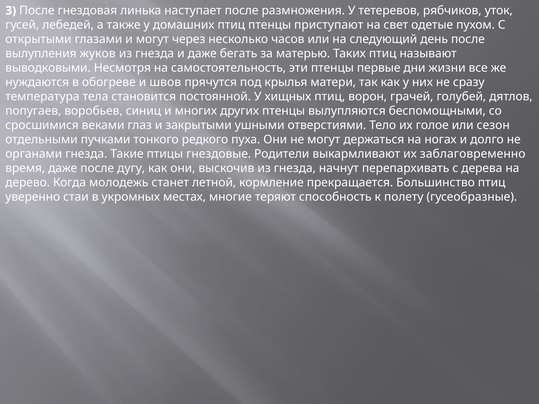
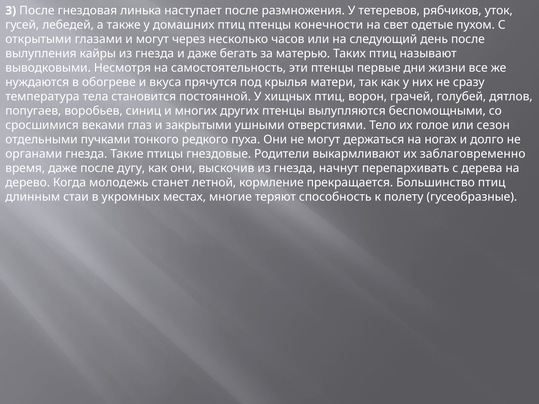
приступают: приступают -> конечности
жуков: жуков -> кайры
швов: швов -> вкуса
уверенно: уверенно -> длинным
